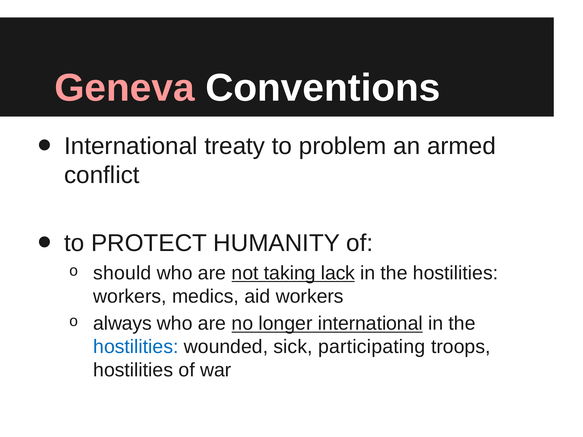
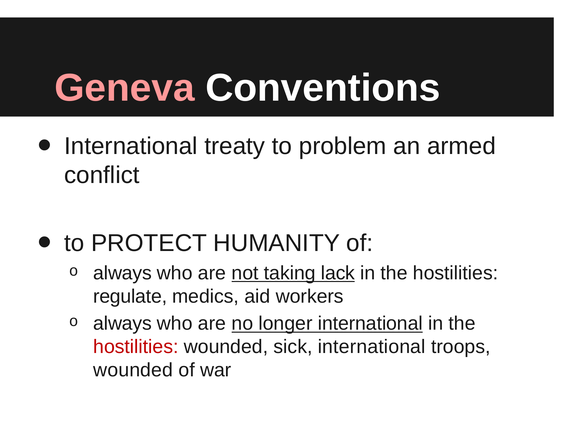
should at (122, 273): should -> always
workers at (130, 297): workers -> regulate
hostilities at (136, 347) colour: blue -> red
sick participating: participating -> international
hostilities at (133, 370): hostilities -> wounded
